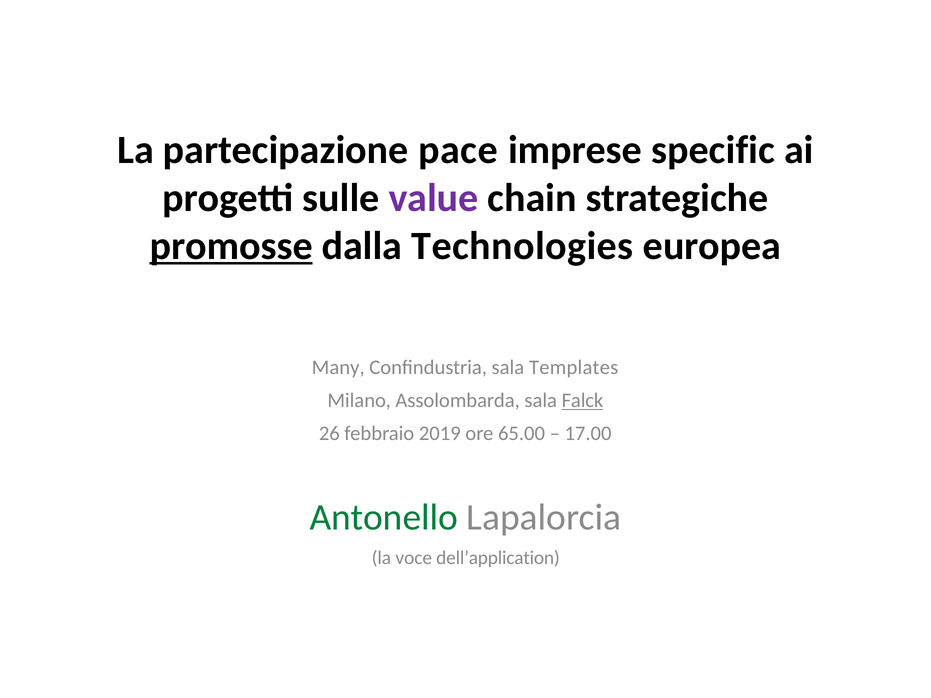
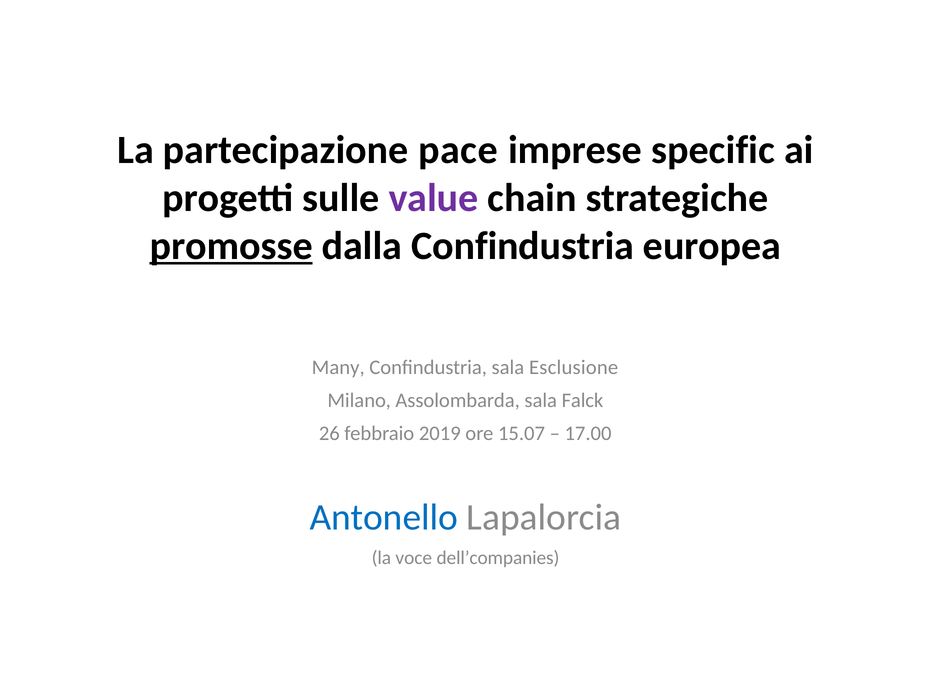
dalla Technologies: Technologies -> Confindustria
Templates: Templates -> Esclusione
Falck underline: present -> none
65.00: 65.00 -> 15.07
Antonello colour: green -> blue
dell’application: dell’application -> dell’companies
